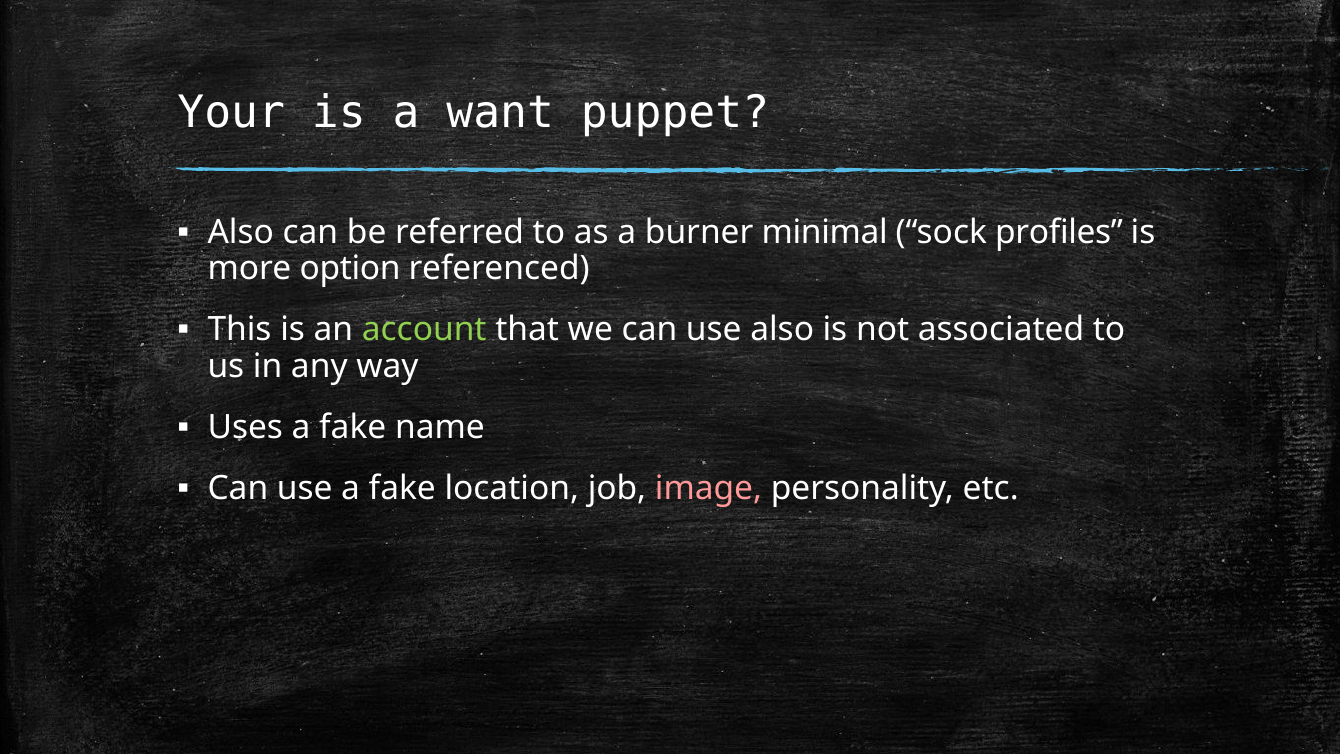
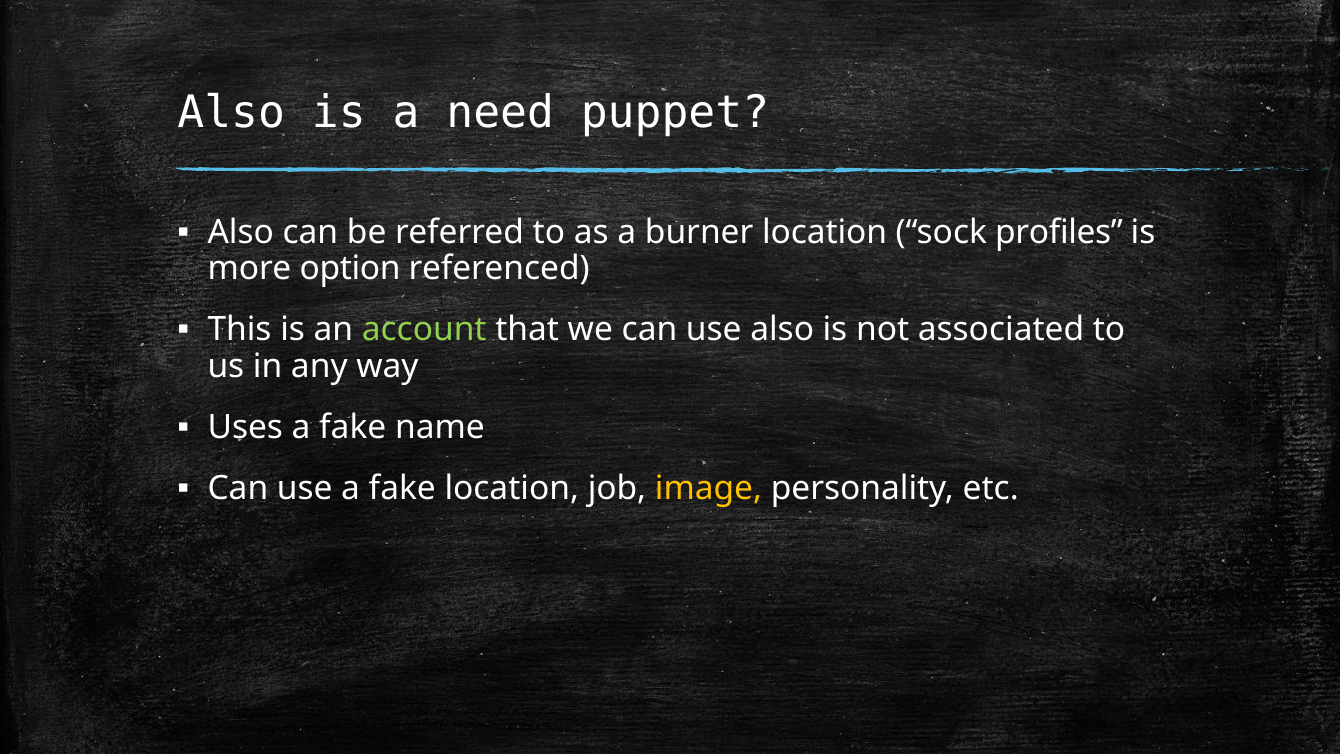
Your at (231, 113): Your -> Also
want: want -> need
burner minimal: minimal -> location
image colour: pink -> yellow
